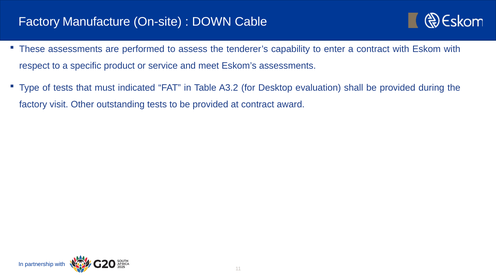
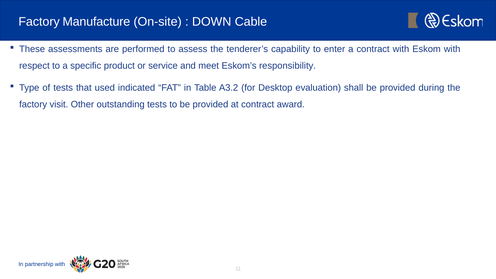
Eskom’s assessments: assessments -> responsibility
must: must -> used
